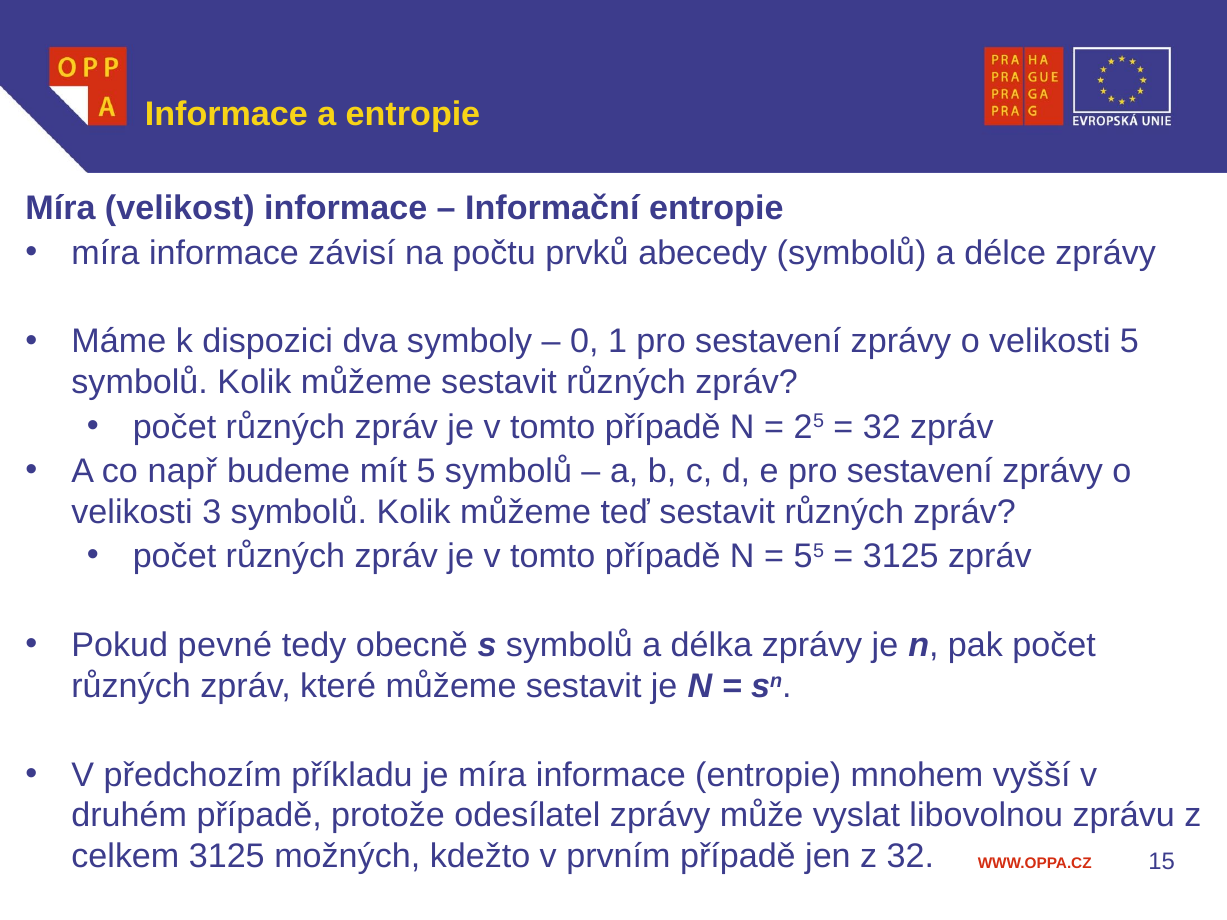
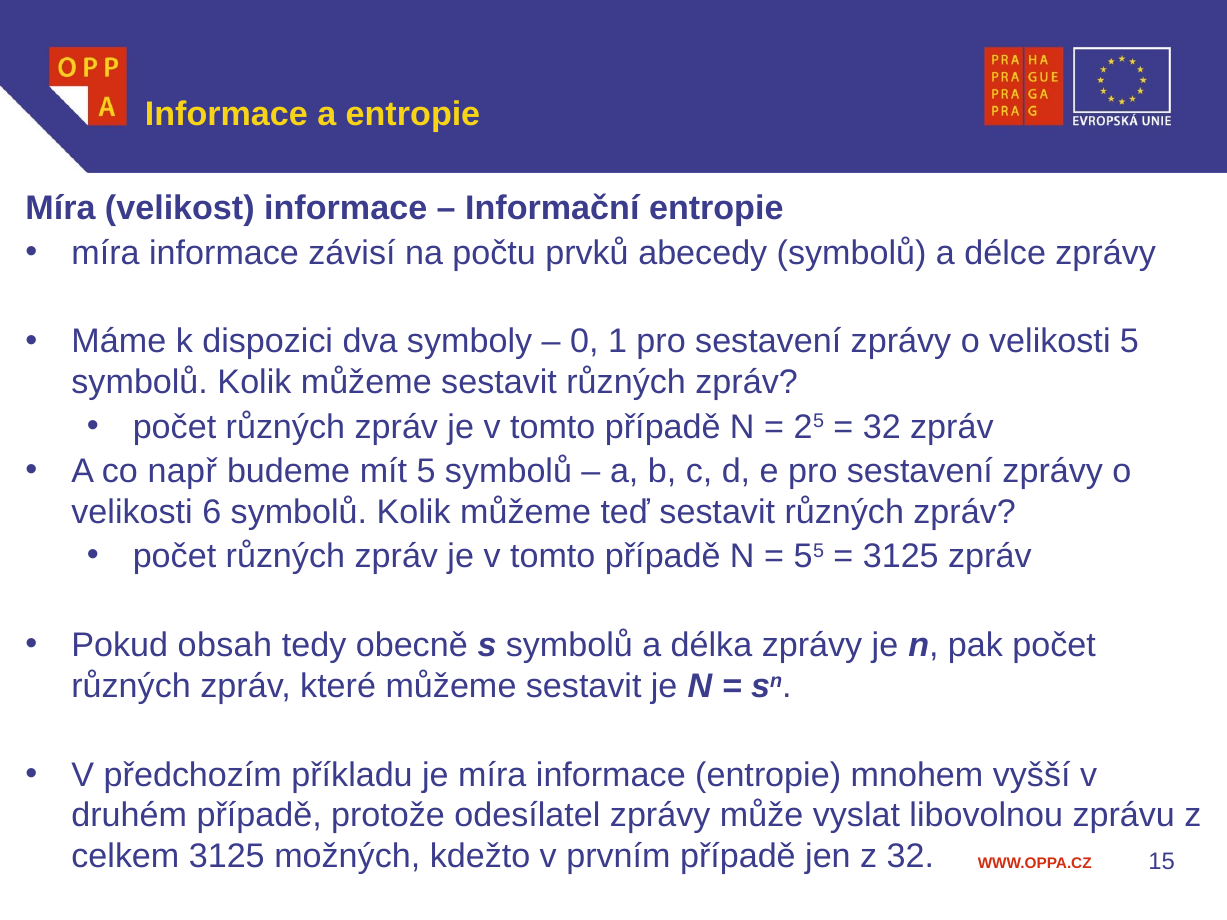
3: 3 -> 6
pevné: pevné -> obsah
